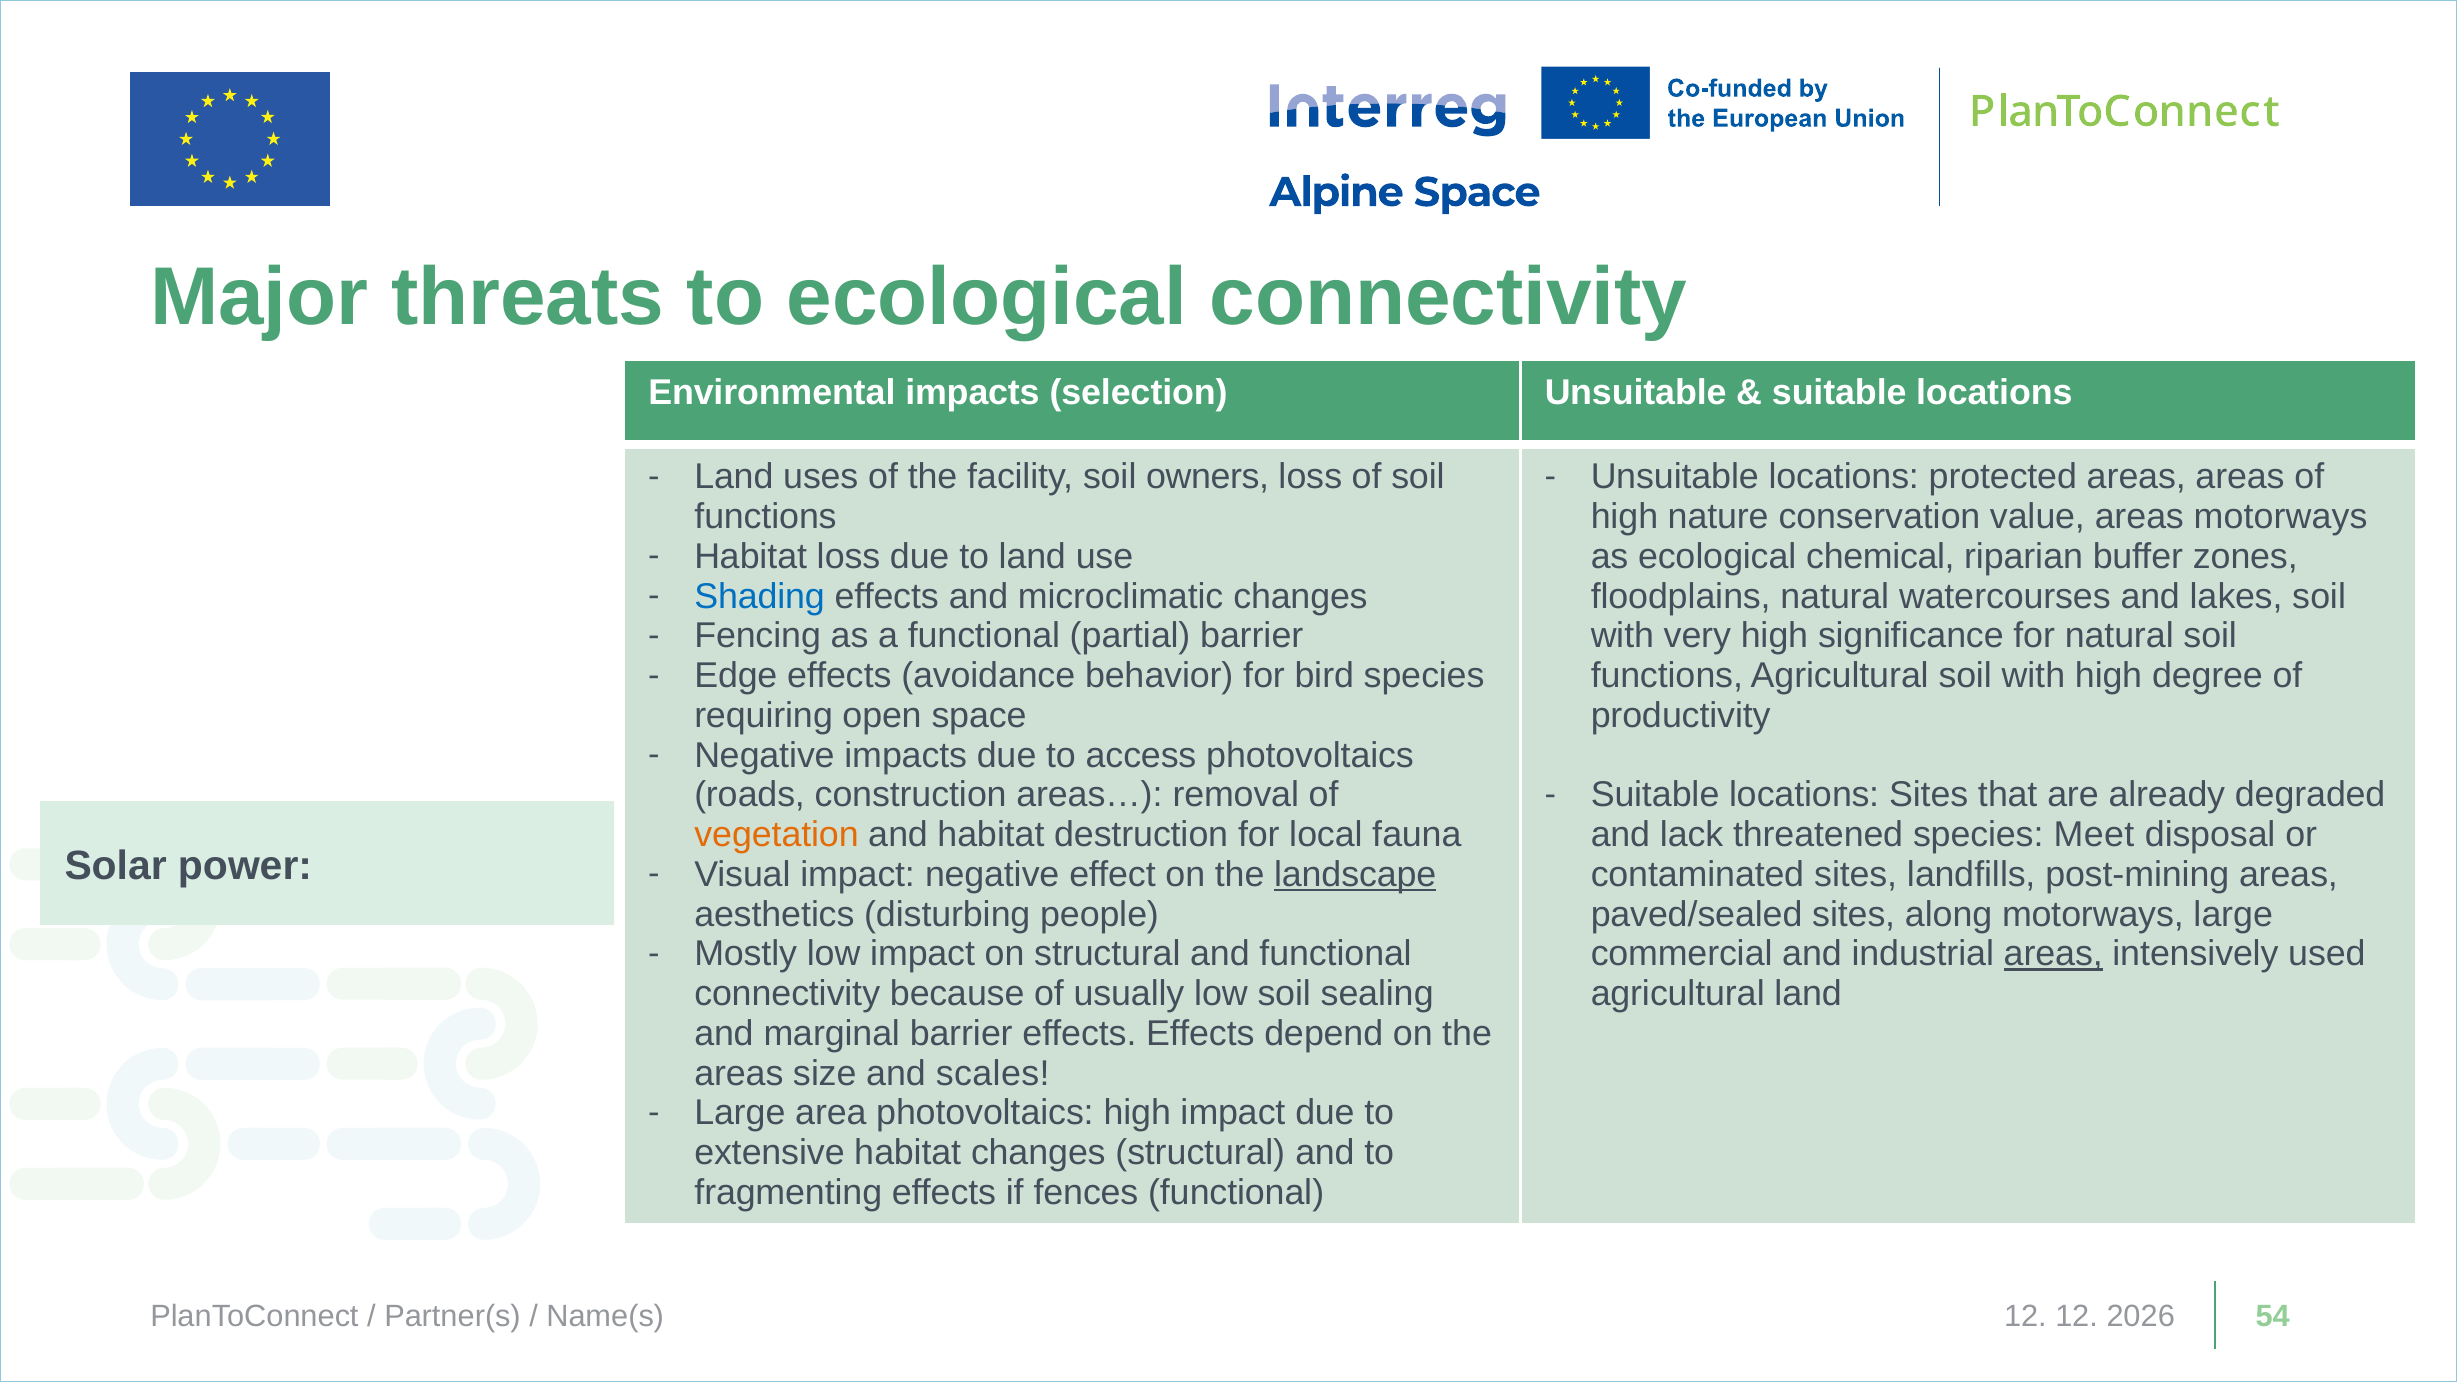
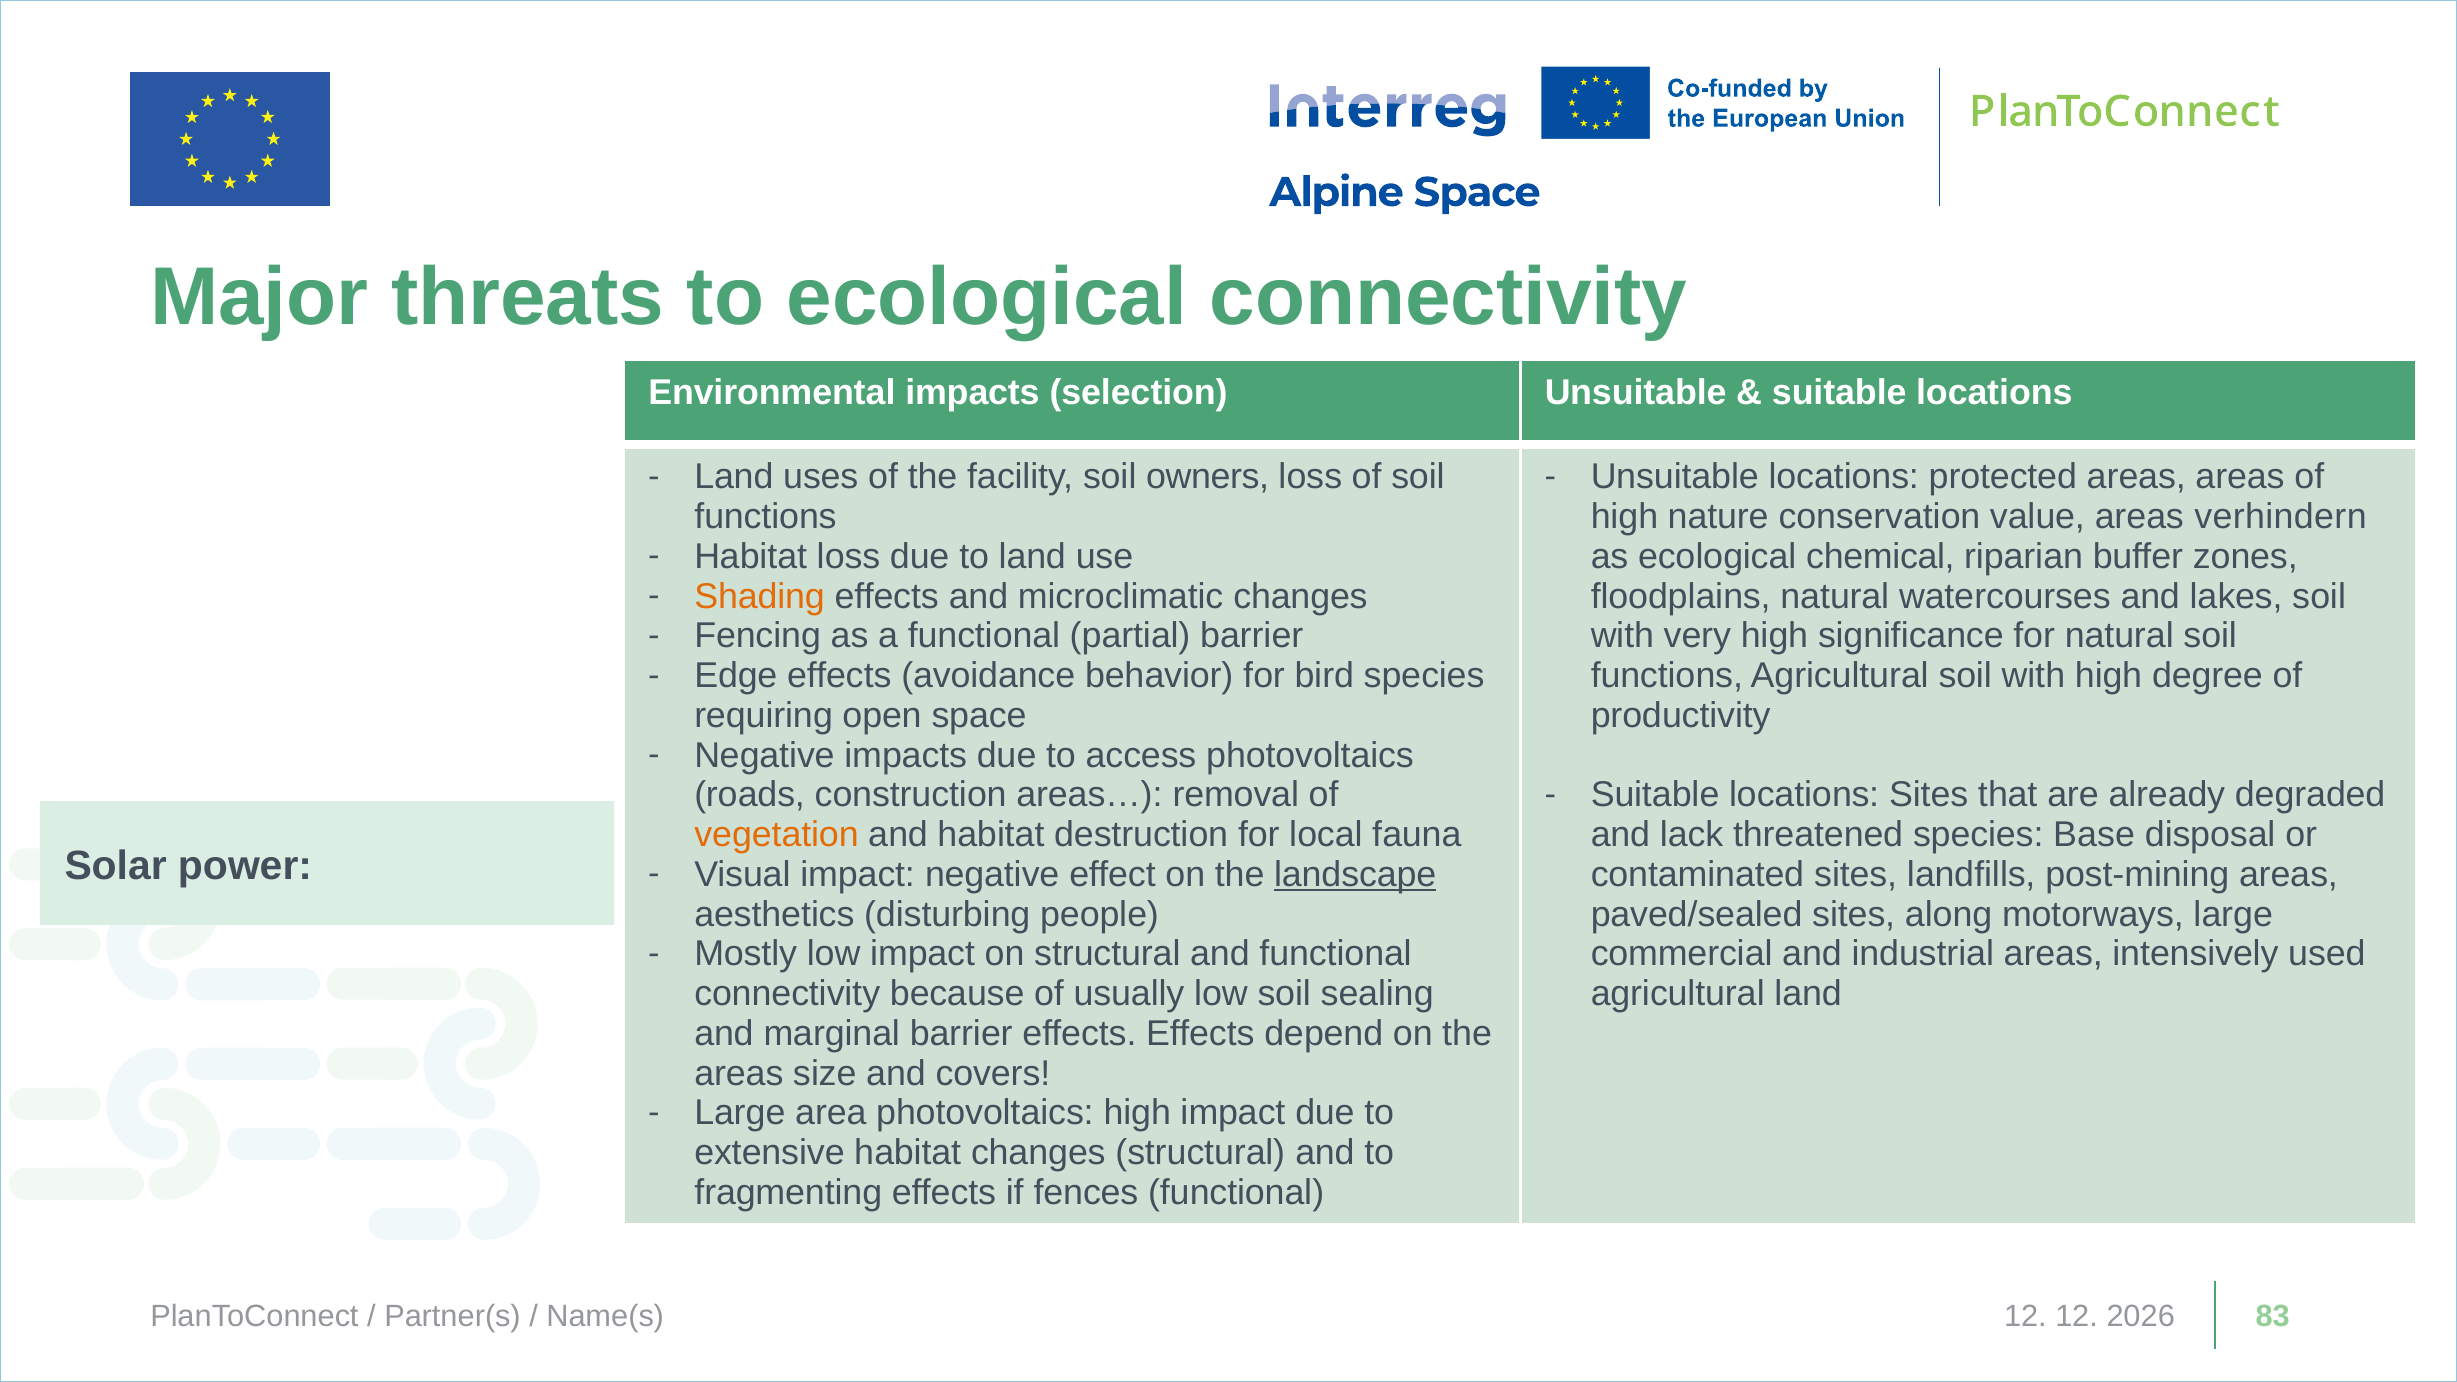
areas motorways: motorways -> verhindern
Shading colour: blue -> orange
Meet: Meet -> Base
areas at (2053, 954) underline: present -> none
scales: scales -> covers
54: 54 -> 83
